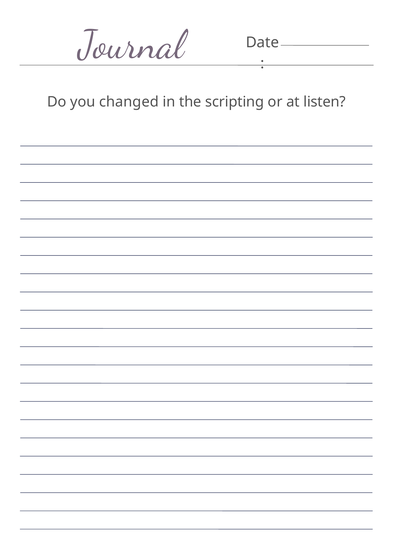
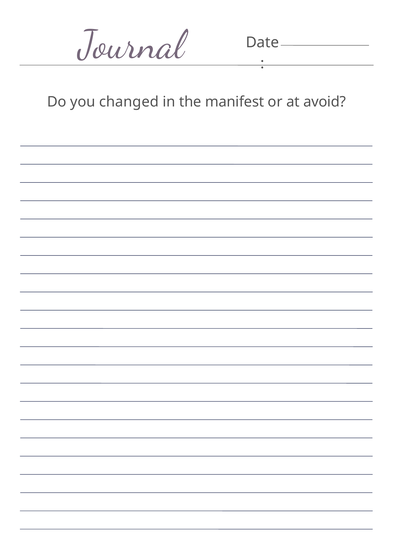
scripting: scripting -> manifest
listen: listen -> avoid
